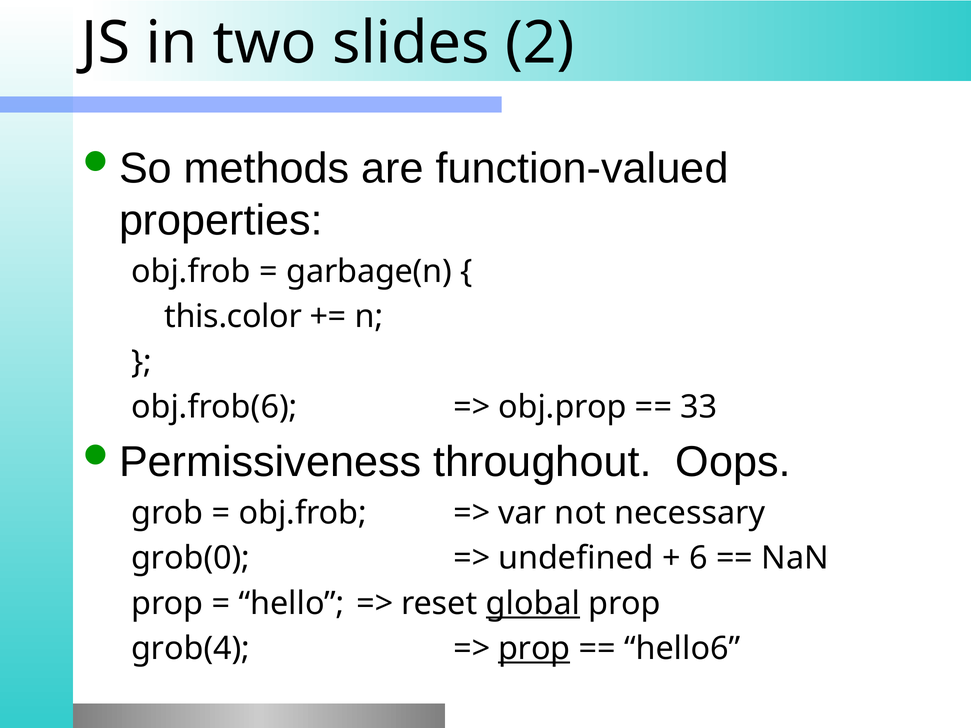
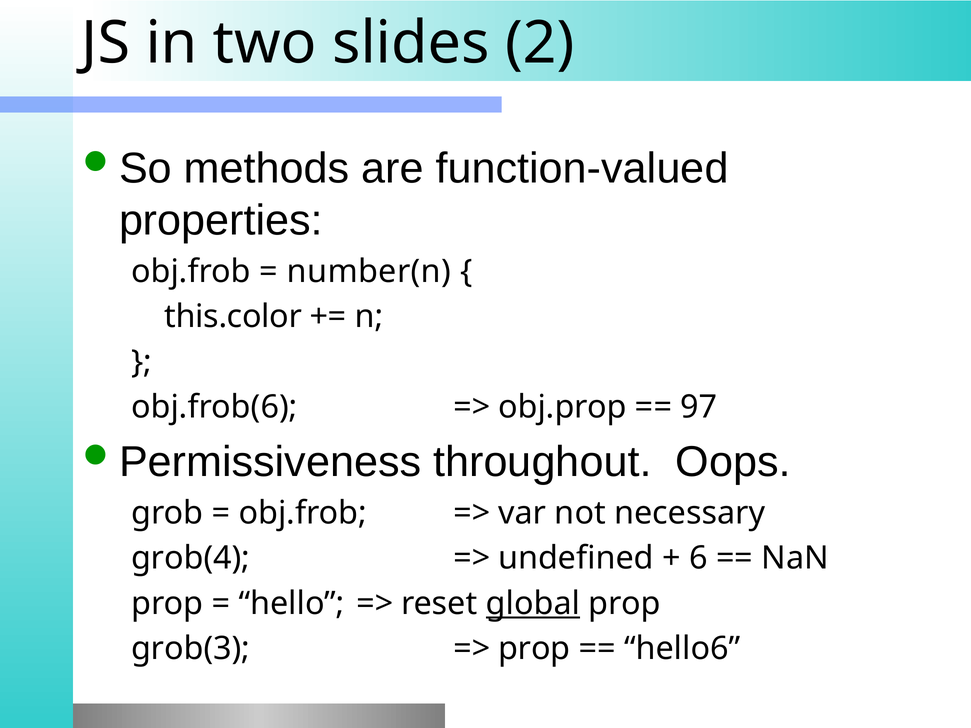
garbage(n: garbage(n -> number(n
33: 33 -> 97
grob(0: grob(0 -> grob(4
grob(4: grob(4 -> grob(3
prop at (534, 649) underline: present -> none
